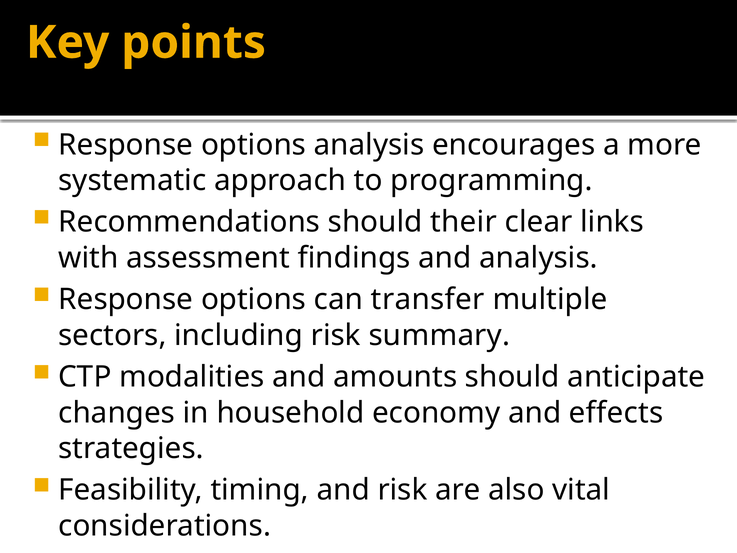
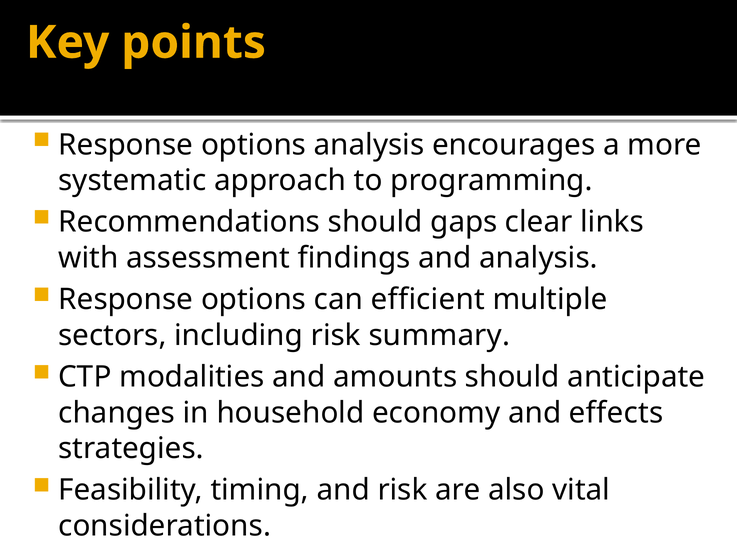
their: their -> gaps
transfer: transfer -> efficient
